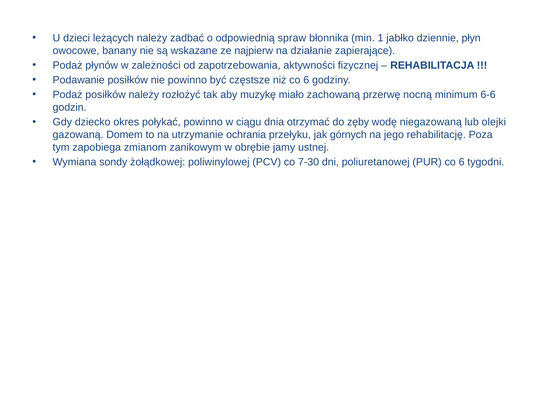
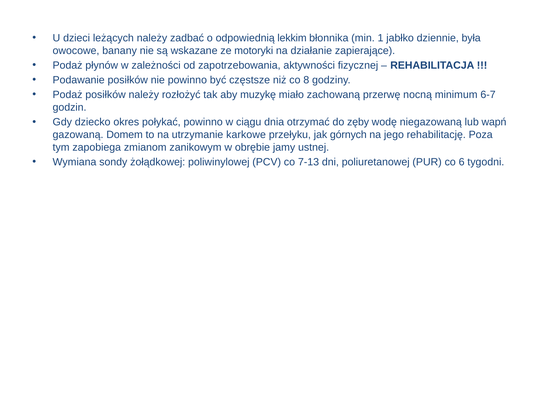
spraw: spraw -> lekkim
płyn: płyn -> była
najpierw: najpierw -> motoryki
niż co 6: 6 -> 8
6-6: 6-6 -> 6-7
olejki: olejki -> wapń
ochrania: ochrania -> karkowe
7-30: 7-30 -> 7-13
